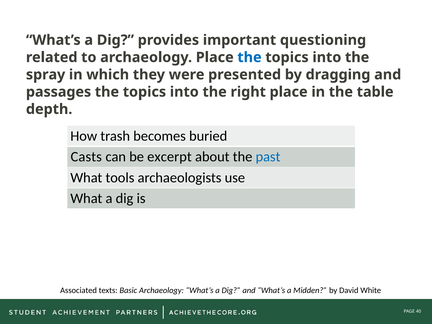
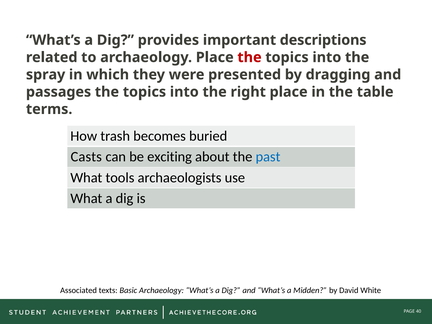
questioning: questioning -> descriptions
the at (249, 57) colour: blue -> red
depth: depth -> terms
excerpt: excerpt -> exciting
